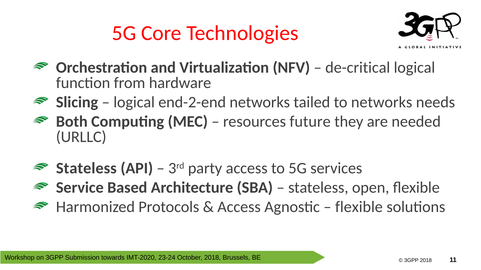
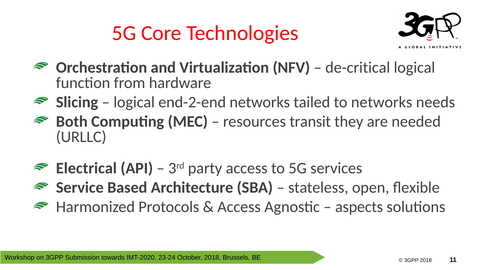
future: future -> transit
Stateless at (86, 169): Stateless -> Electrical
flexible at (359, 207): flexible -> aspects
